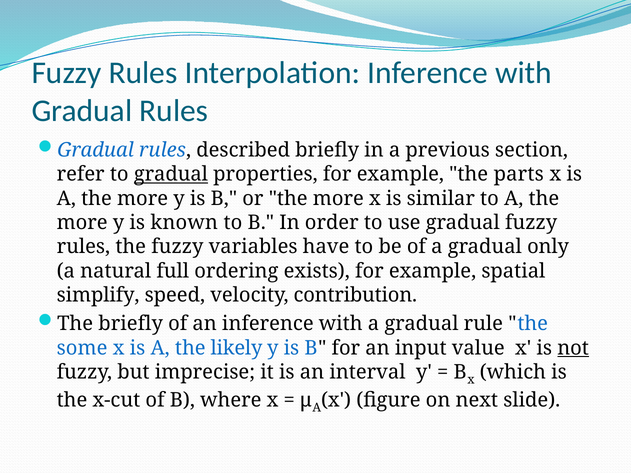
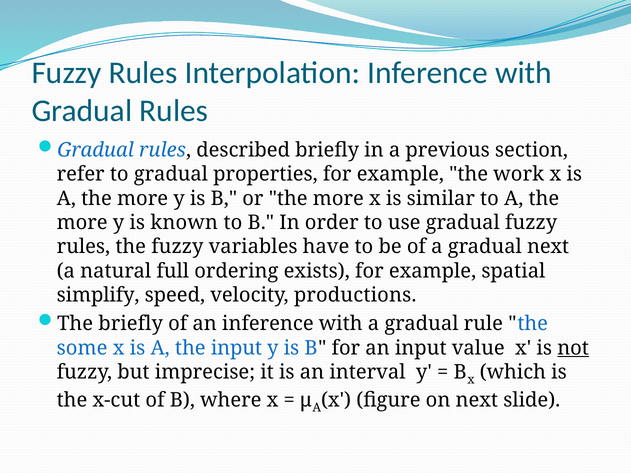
gradual at (171, 174) underline: present -> none
parts: parts -> work
gradual only: only -> next
contribution: contribution -> productions
the likely: likely -> input
